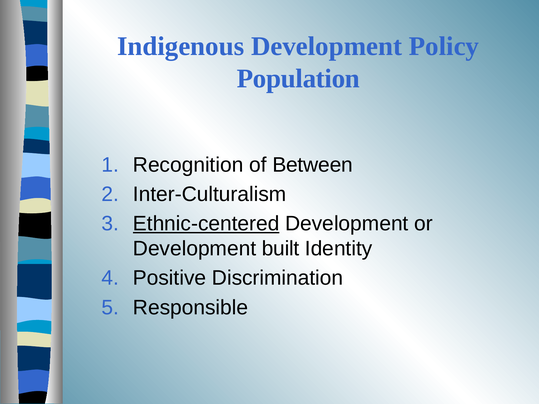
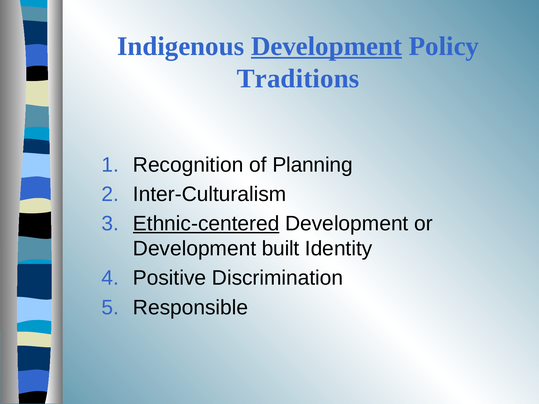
Development at (327, 46) underline: none -> present
Population: Population -> Traditions
Between: Between -> Planning
